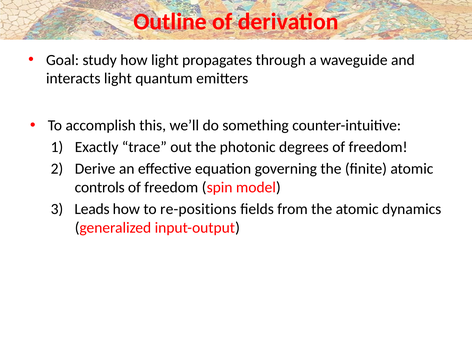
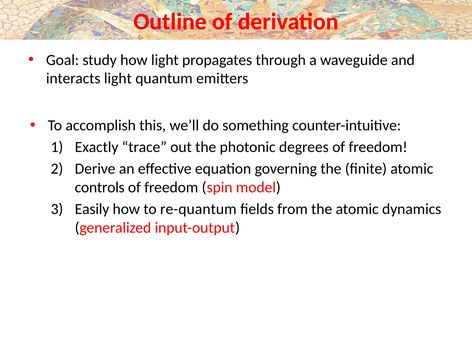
Leads: Leads -> Easily
re-positions: re-positions -> re-quantum
